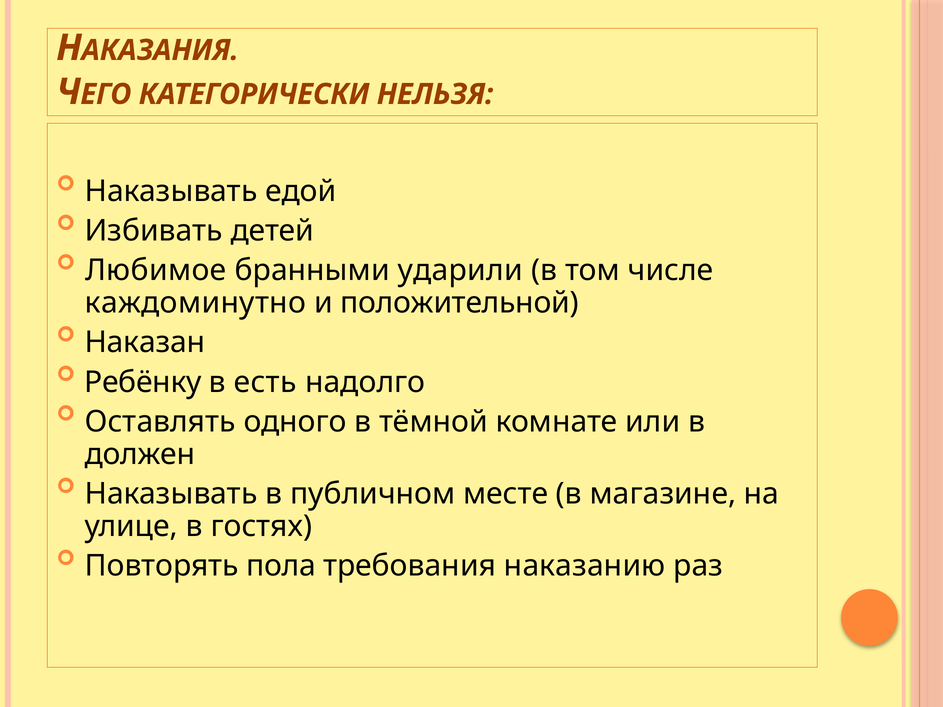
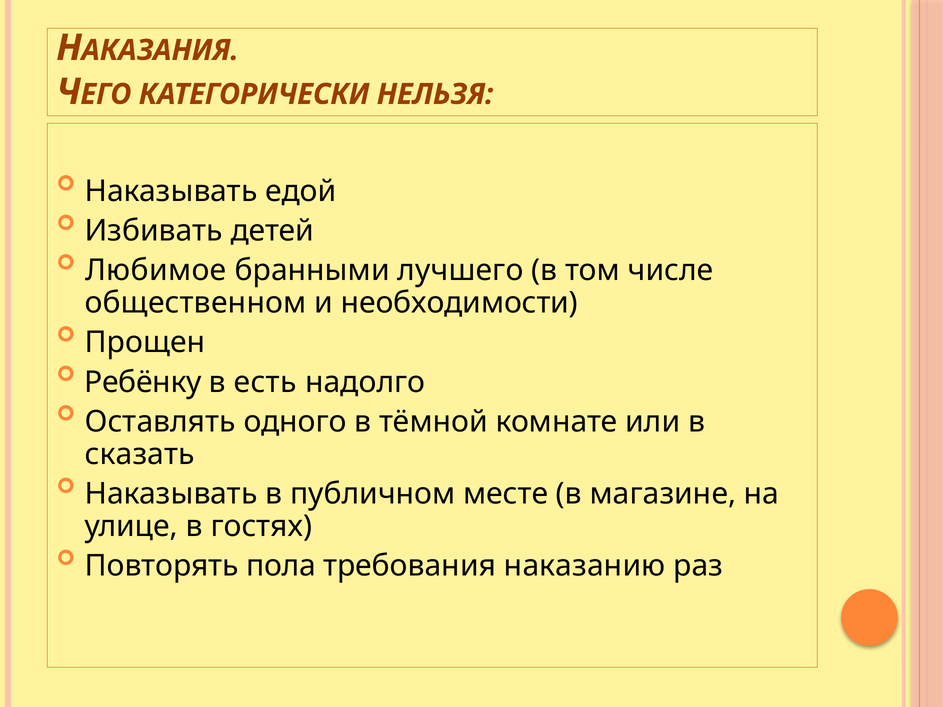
ударили: ударили -> лучшего
каждоминутно: каждоминутно -> общественном
положительной: положительной -> необходимости
Наказан: Наказан -> Прощен
должен: должен -> сказать
